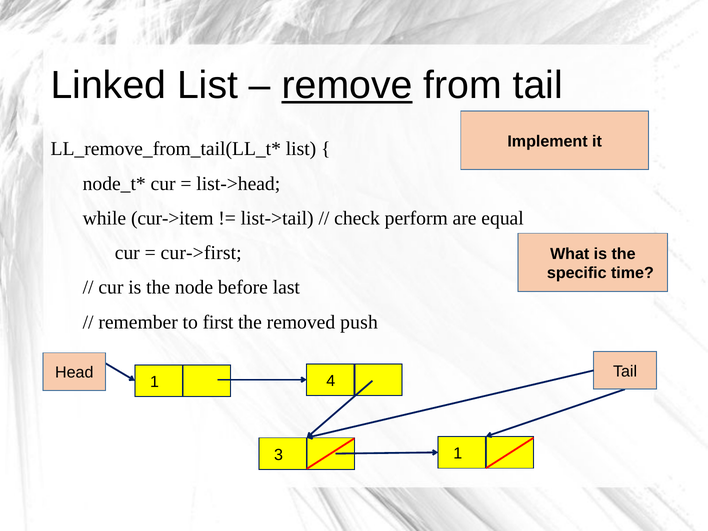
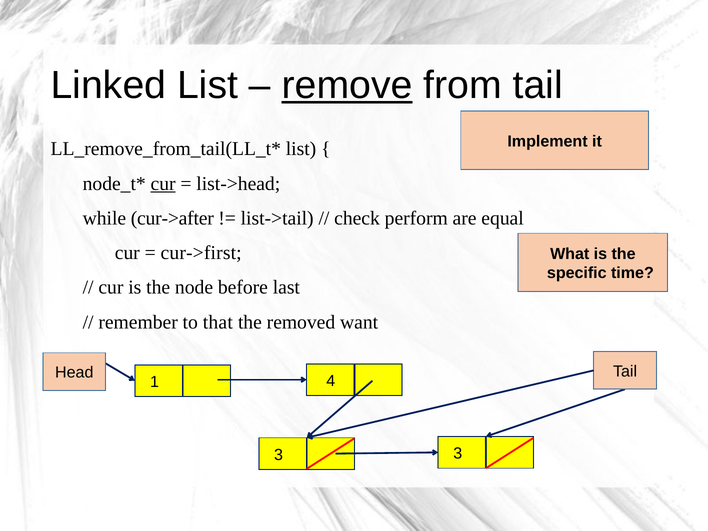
cur at (163, 184) underline: none -> present
cur->item: cur->item -> cur->after
first: first -> that
push: push -> want
3 1: 1 -> 3
